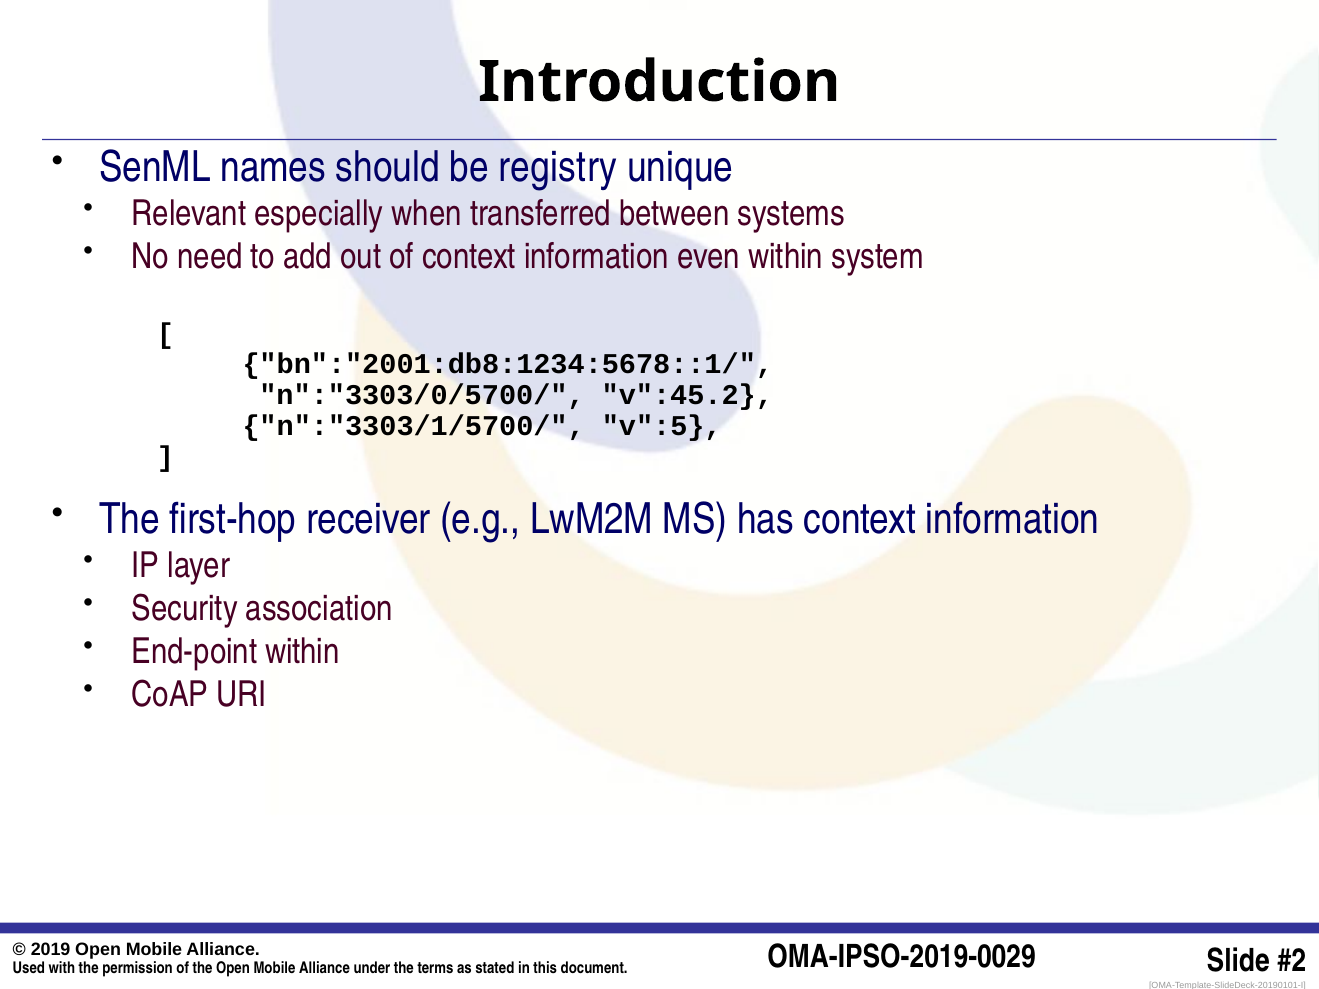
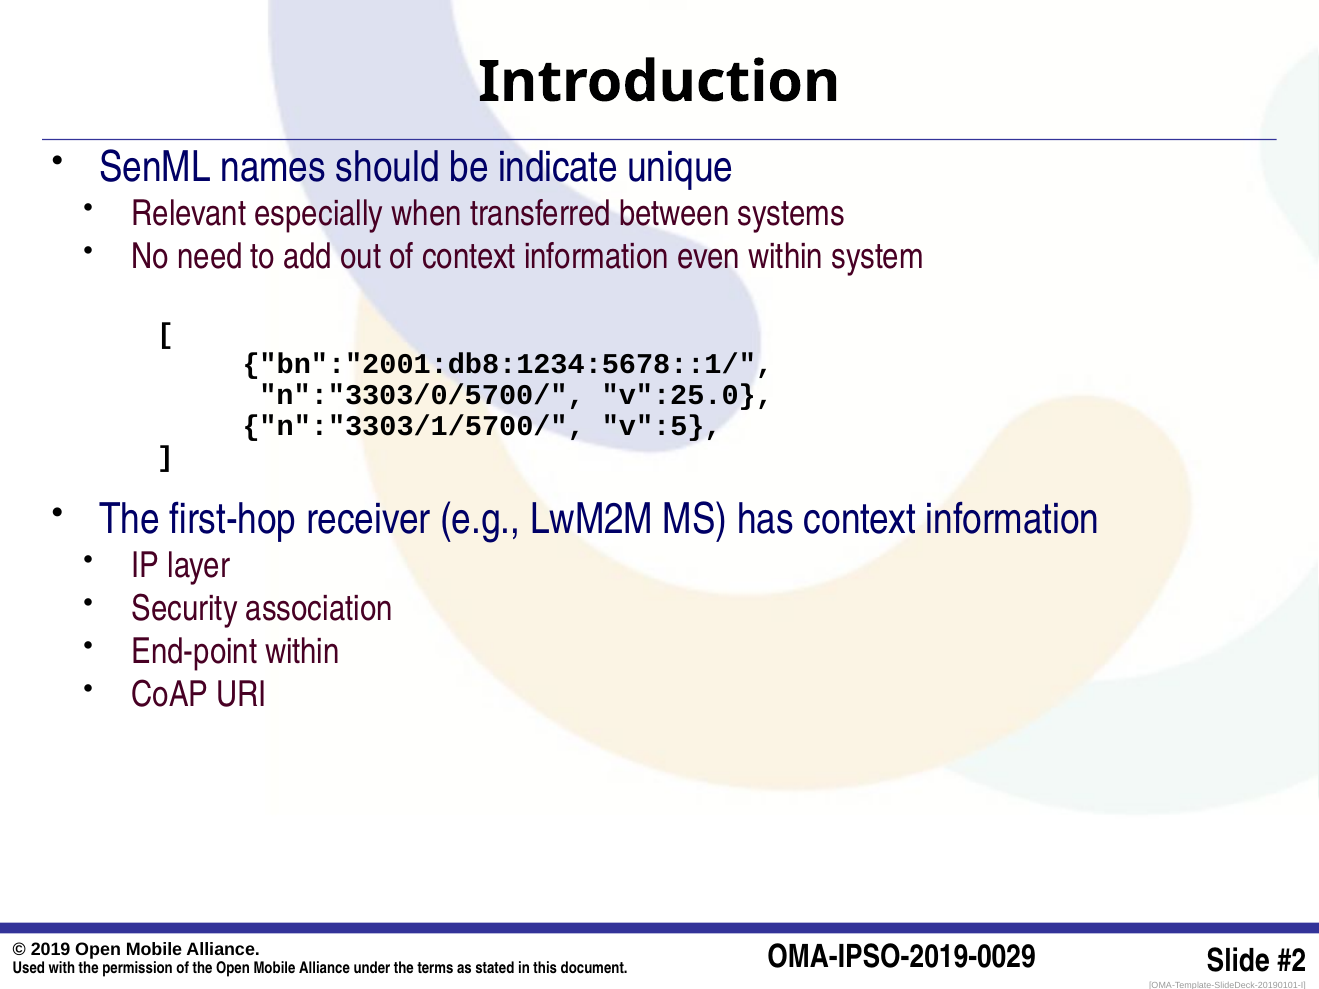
registry: registry -> indicate
v":45.2: v":45.2 -> v":25.0
